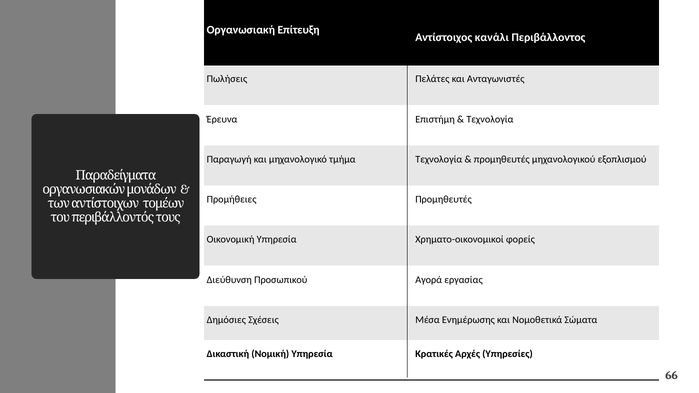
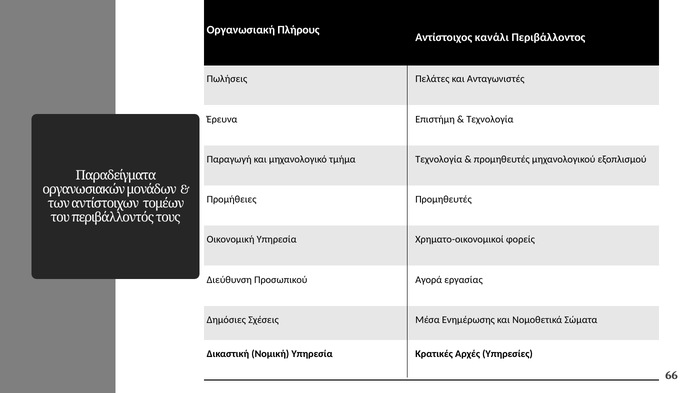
Επίτευξη: Επίτευξη -> Πλήρους
